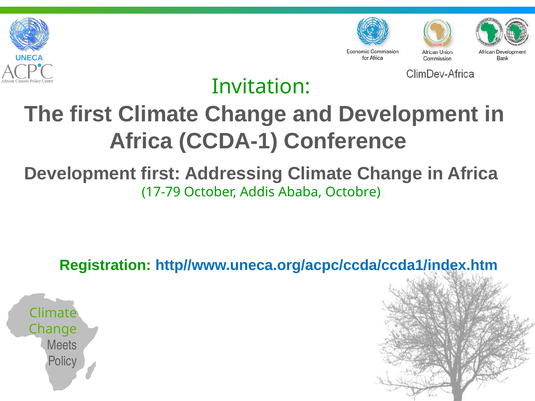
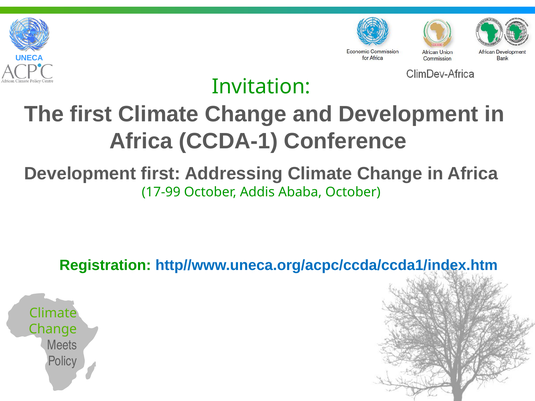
17-79: 17-79 -> 17-99
Ababa Octobre: Octobre -> October
